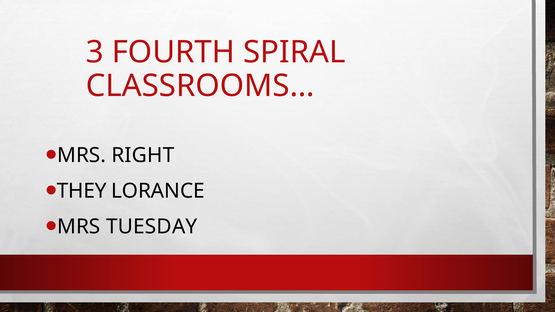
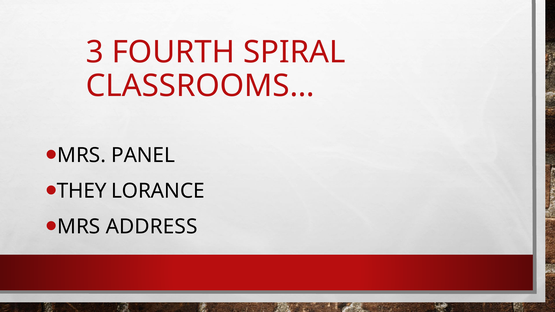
RIGHT: RIGHT -> PANEL
TUESDAY: TUESDAY -> ADDRESS
